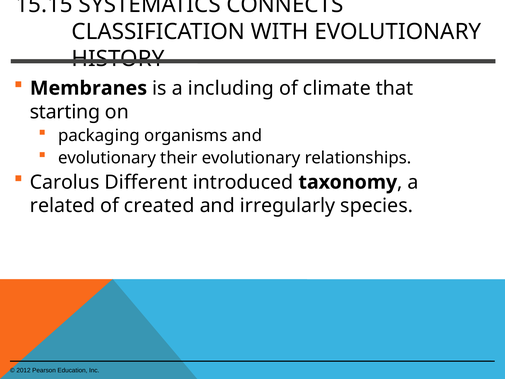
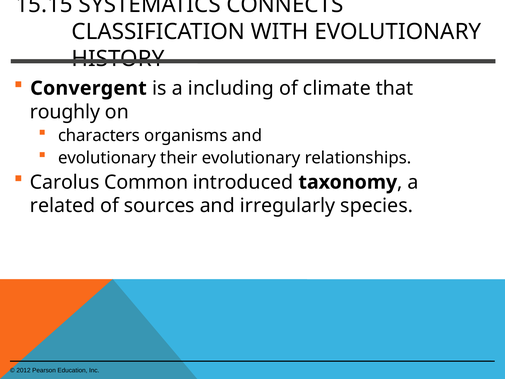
Membranes: Membranes -> Convergent
starting: starting -> roughly
packaging: packaging -> characters
Different: Different -> Common
created: created -> sources
